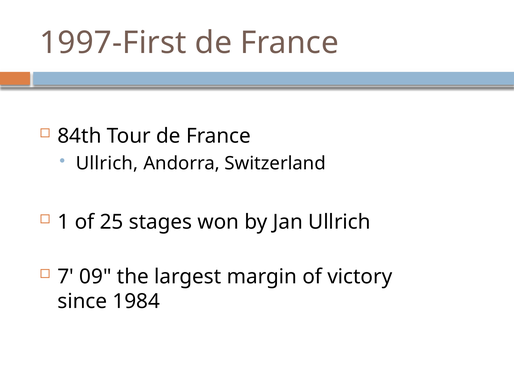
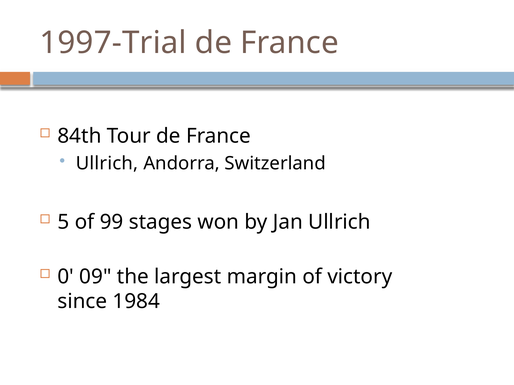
1997-First: 1997-First -> 1997-Trial
1: 1 -> 5
25: 25 -> 99
7: 7 -> 0
